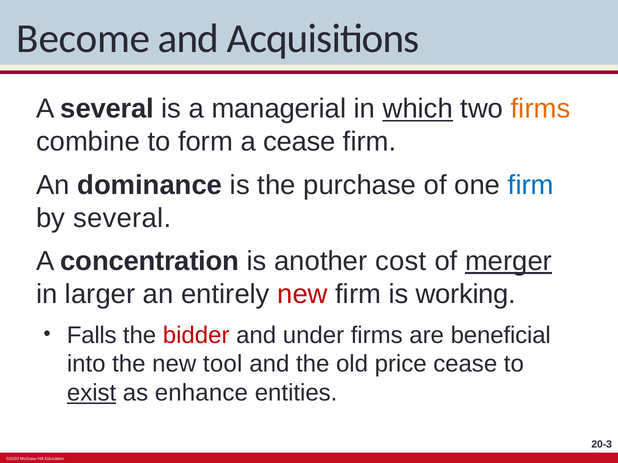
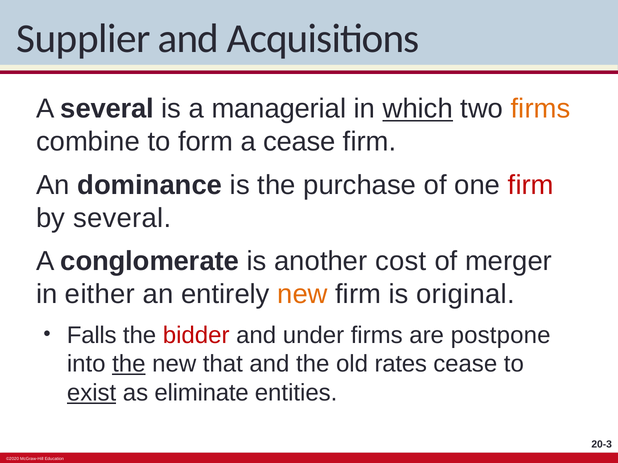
Become: Become -> Supplier
firm at (531, 185) colour: blue -> red
concentration: concentration -> conglomerate
merger underline: present -> none
larger: larger -> either
new at (302, 294) colour: red -> orange
working: working -> original
beneficial: beneficial -> postpone
the at (129, 364) underline: none -> present
tool: tool -> that
price: price -> rates
enhance: enhance -> eliminate
